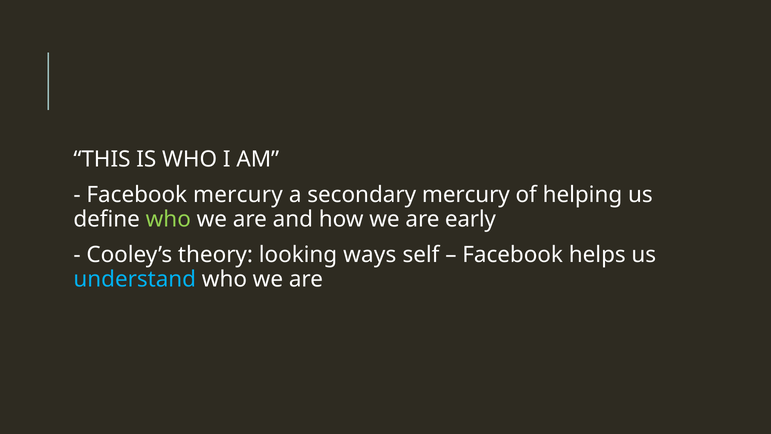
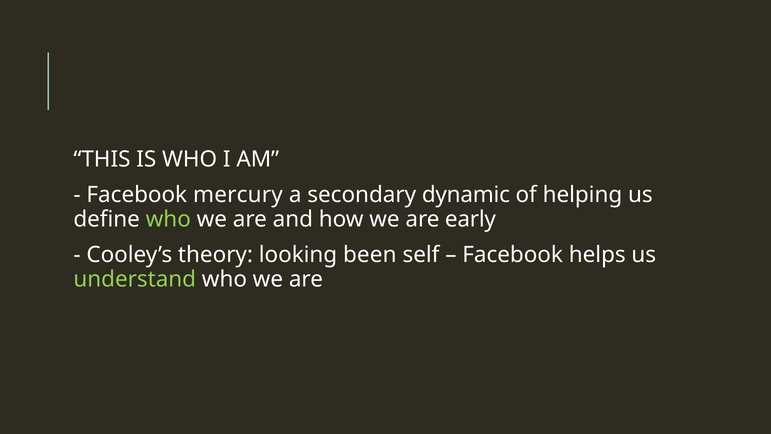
secondary mercury: mercury -> dynamic
ways: ways -> been
understand colour: light blue -> light green
